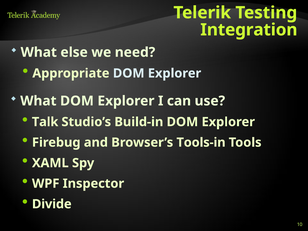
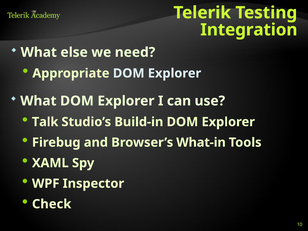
Tools-in: Tools-in -> What-in
Divide: Divide -> Check
